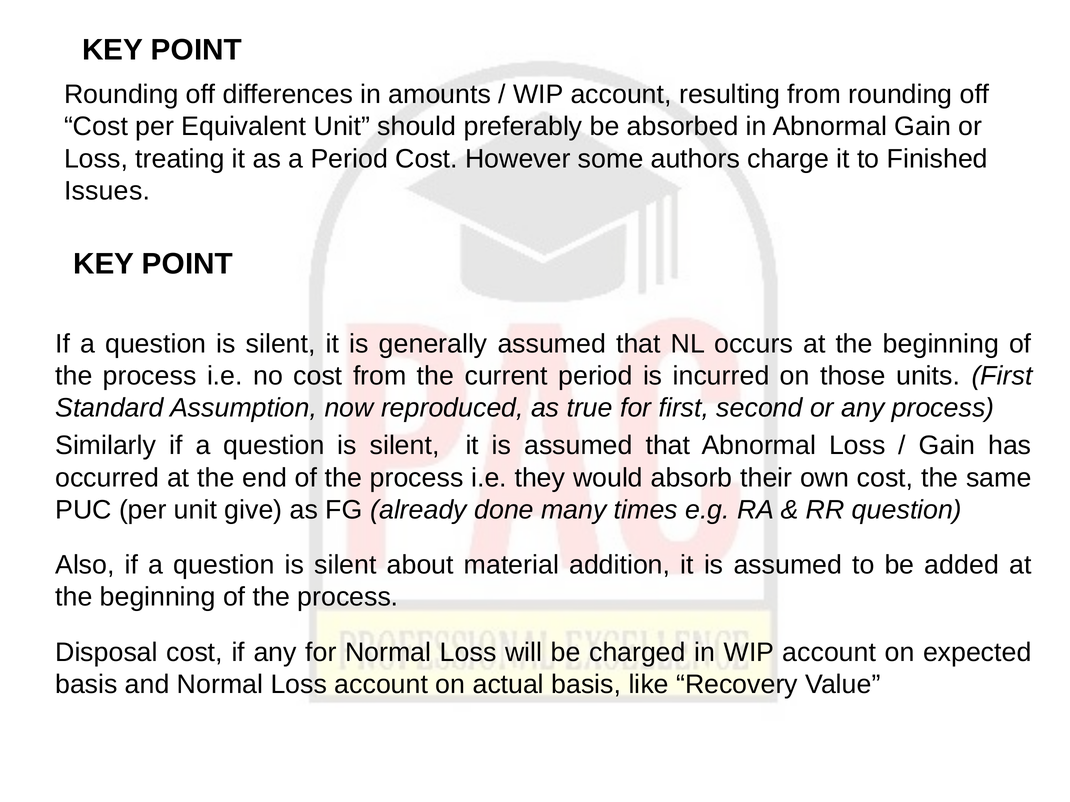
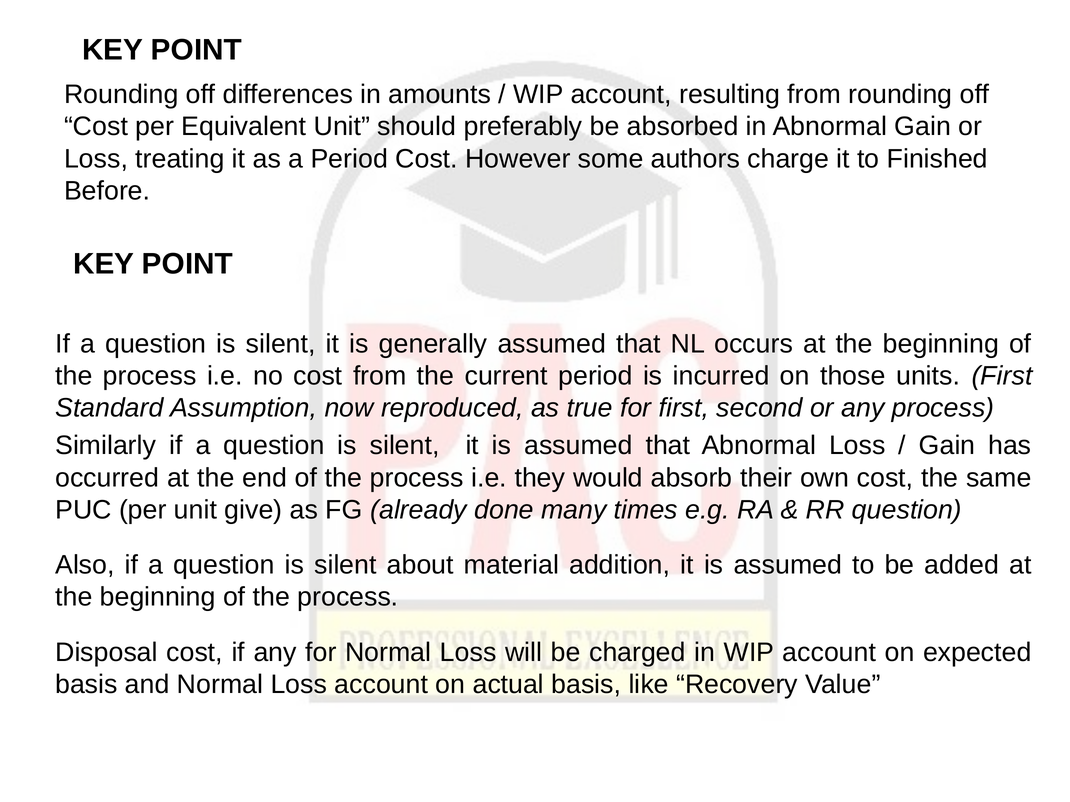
Issues: Issues -> Before
